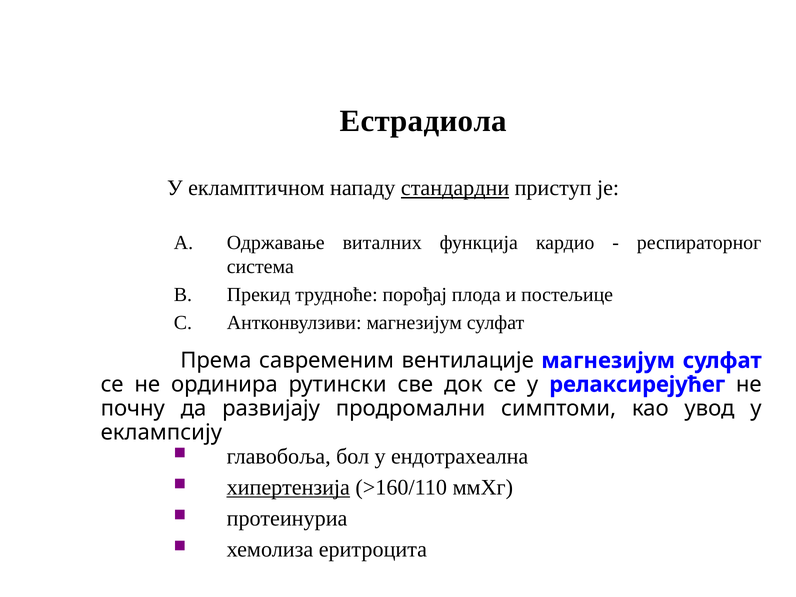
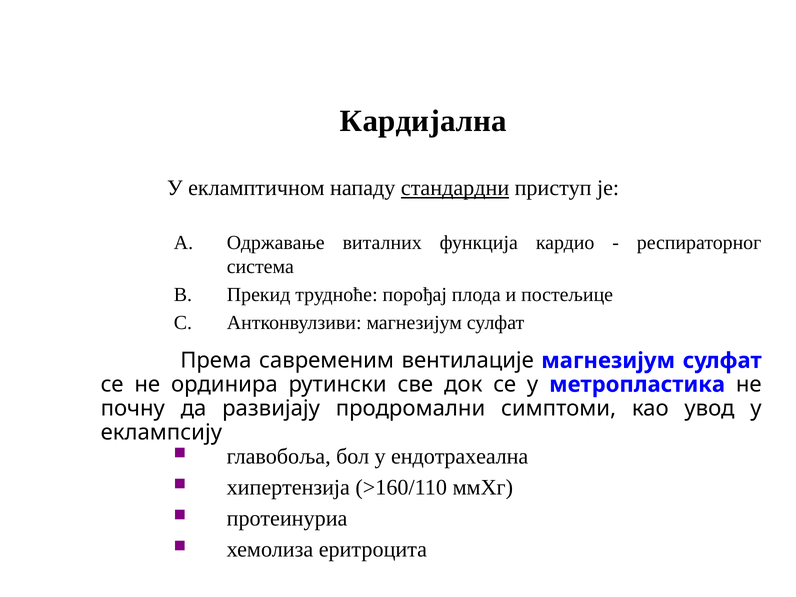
Естрадиола: Естрадиола -> Кардијална
релаксирејућег: релаксирејућег -> метропластика
хипертензија underline: present -> none
